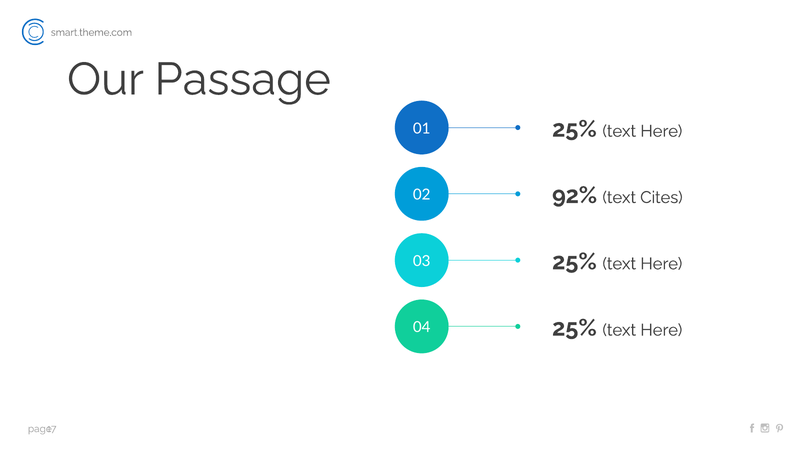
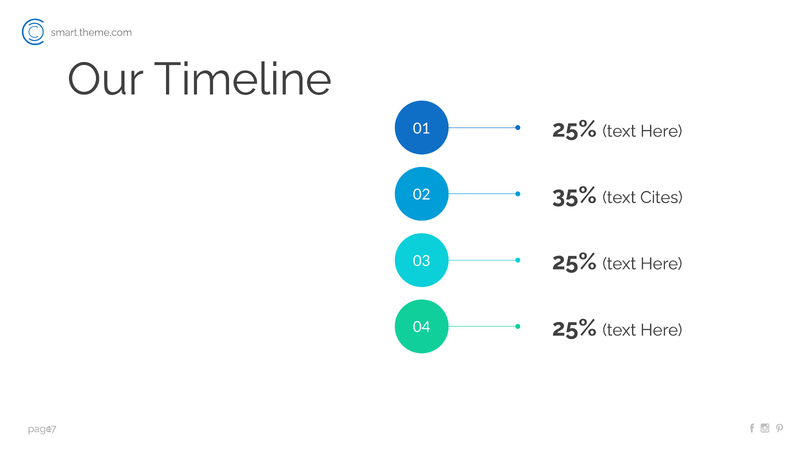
Passage: Passage -> Timeline
92%: 92% -> 35%
